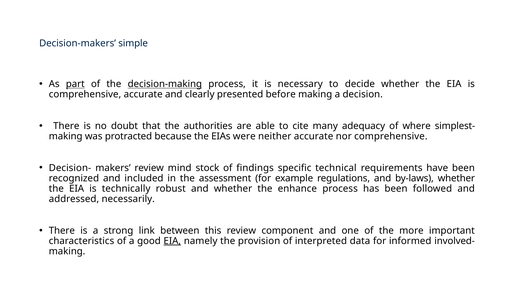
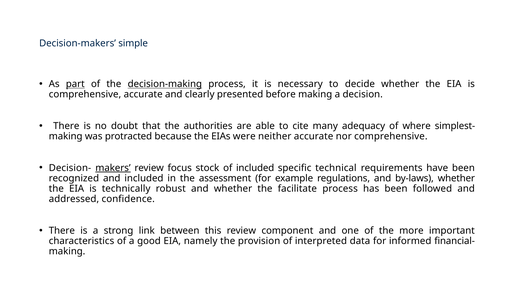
makers underline: none -> present
mind: mind -> focus
of findings: findings -> included
enhance: enhance -> facilitate
necessarily: necessarily -> confidence
EIA at (172, 241) underline: present -> none
involved-: involved- -> financial-
